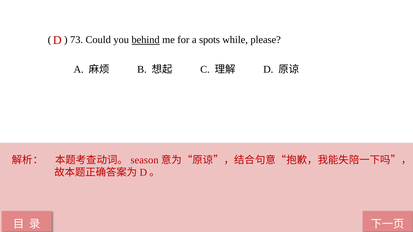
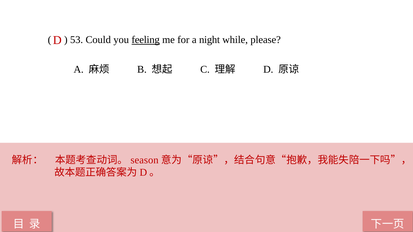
73: 73 -> 53
behind: behind -> feeling
spots: spots -> night
